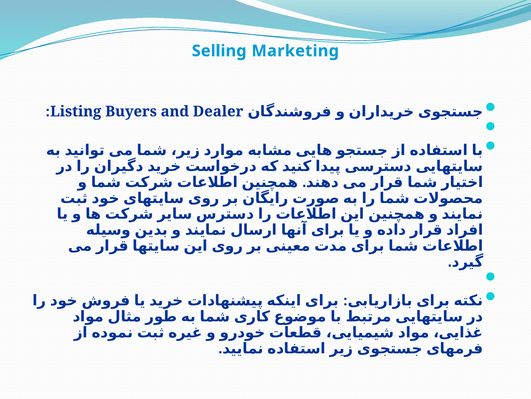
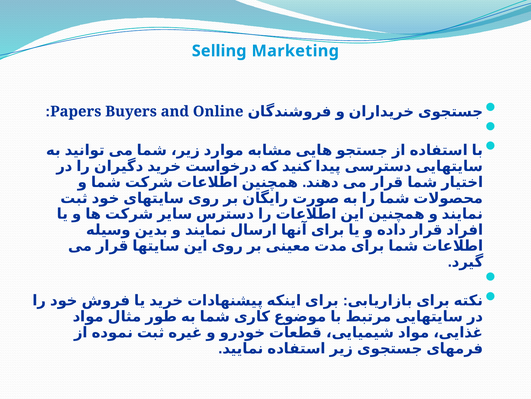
Listing: Listing -> Papers
Dealer: Dealer -> Online
